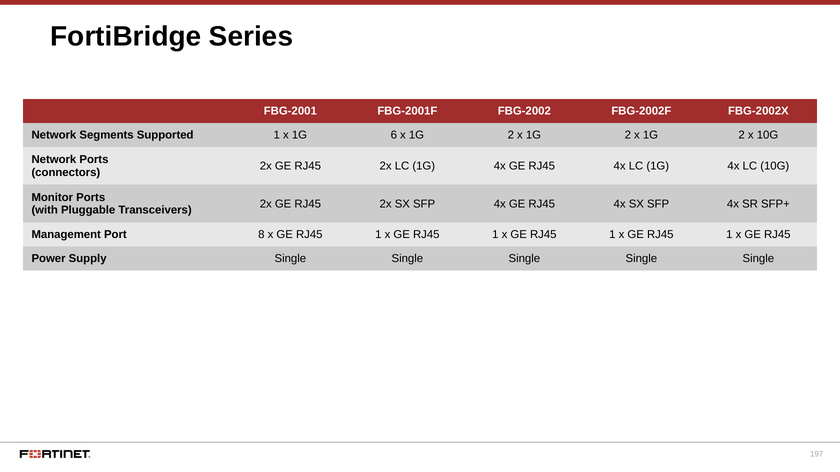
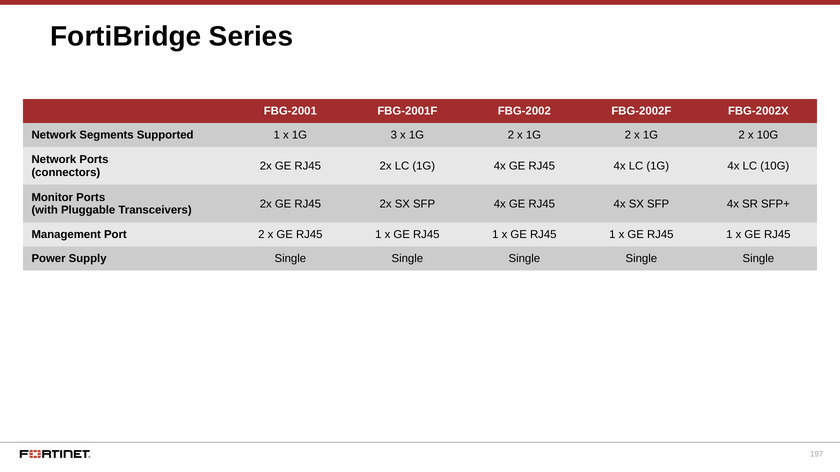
6: 6 -> 3
Port 8: 8 -> 2
